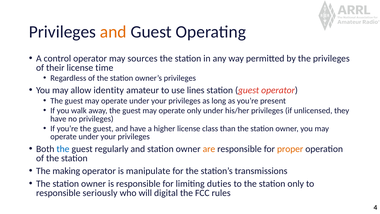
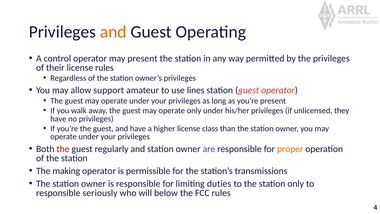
may sources: sources -> present
license time: time -> rules
identity: identity -> support
the at (63, 149) colour: blue -> red
are colour: orange -> purple
manipulate: manipulate -> permissible
digital: digital -> below
